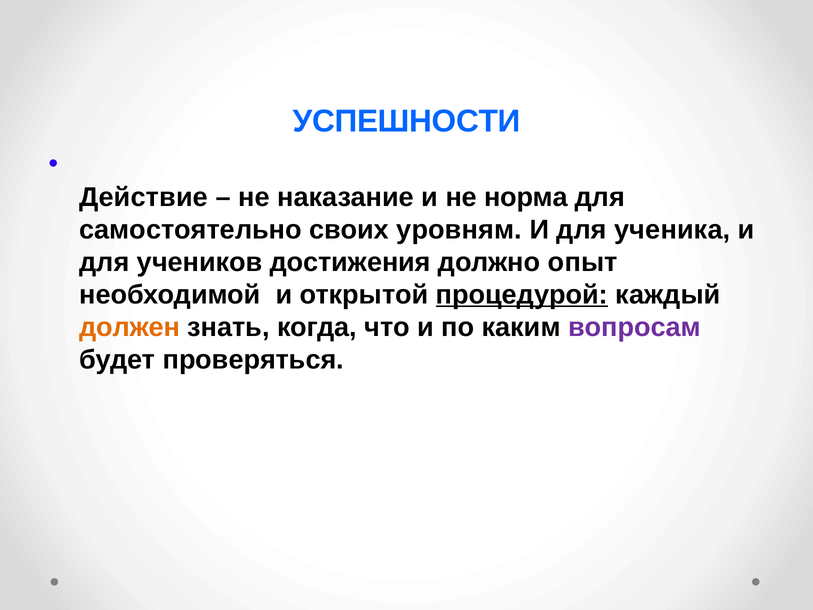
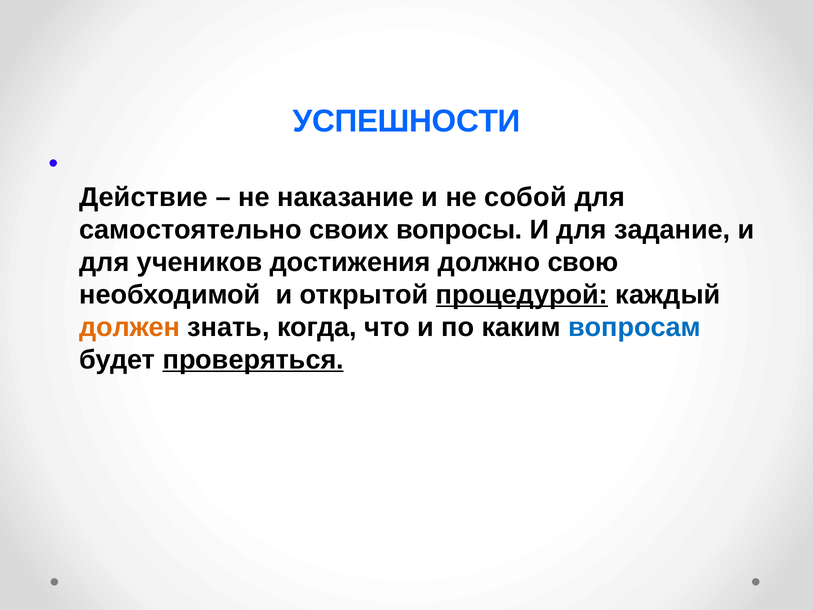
норма: норма -> собой
уровням: уровням -> вопросы
ученика: ученика -> задание
опыт: опыт -> свою
вопросам colour: purple -> blue
проверяться underline: none -> present
